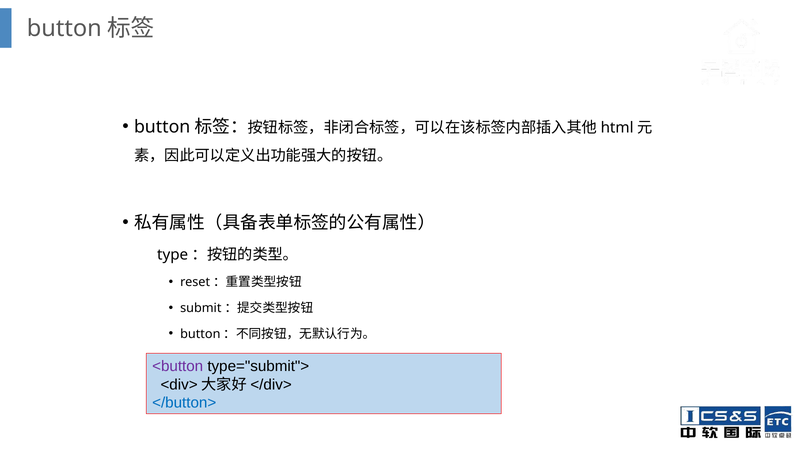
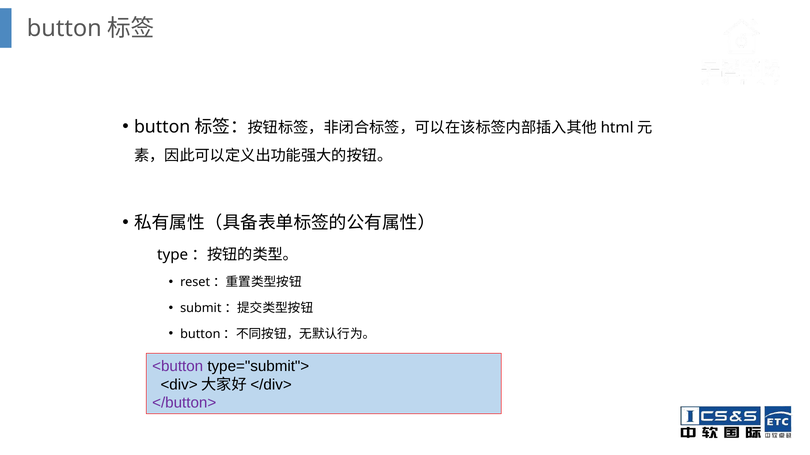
</button> colour: blue -> purple
